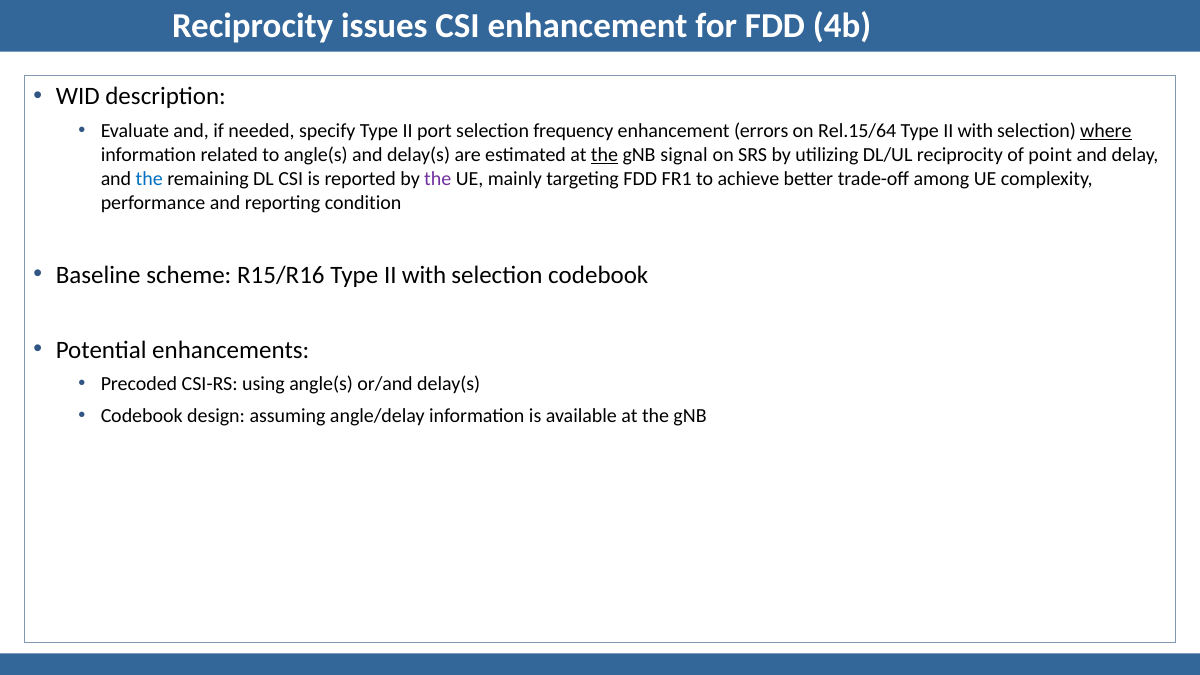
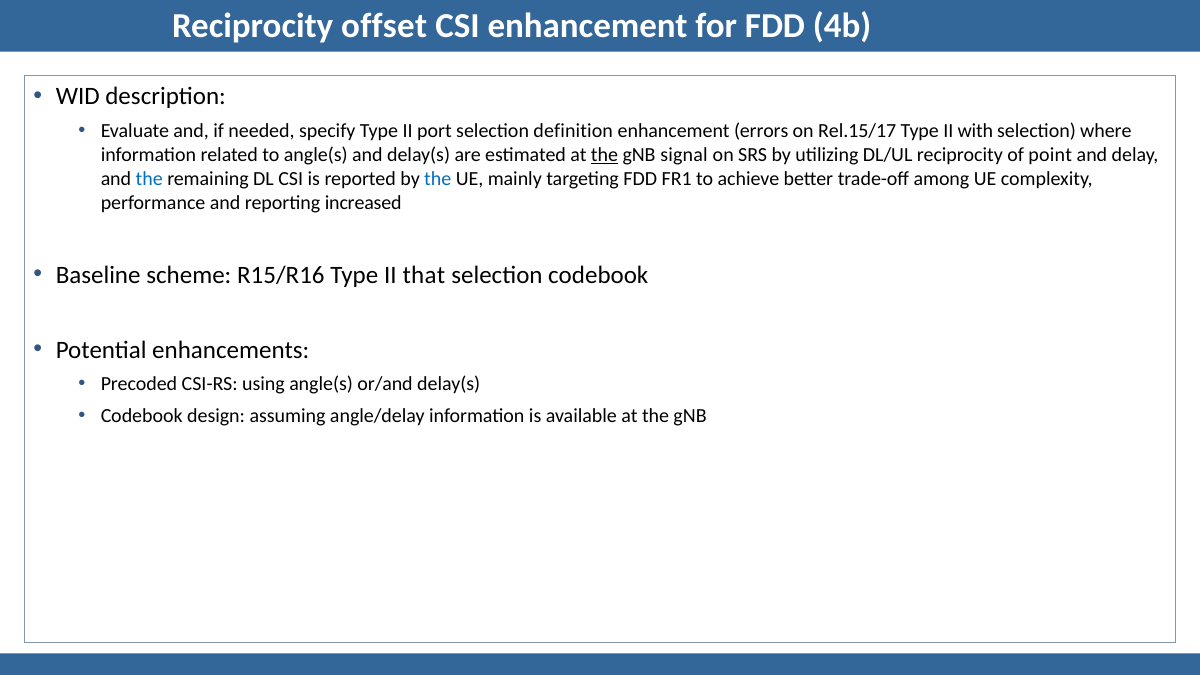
issues: issues -> offset
frequency: frequency -> definition
Rel.15/64: Rel.15/64 -> Rel.15/17
where underline: present -> none
the at (438, 179) colour: purple -> blue
condition: condition -> increased
R15/R16 Type II with: with -> that
